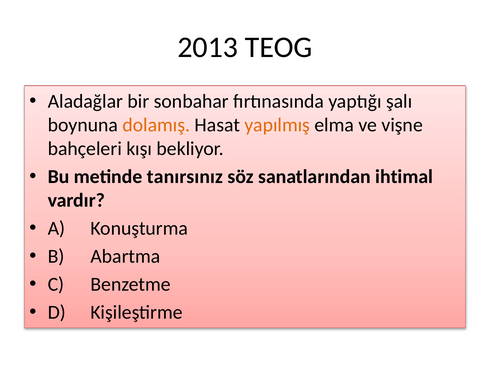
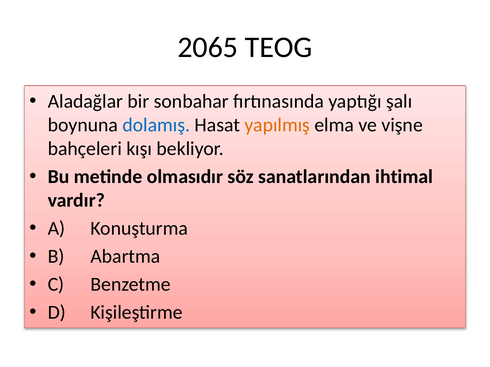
2013: 2013 -> 2065
dolamış colour: orange -> blue
tanırsınız: tanırsınız -> olmasıdır
